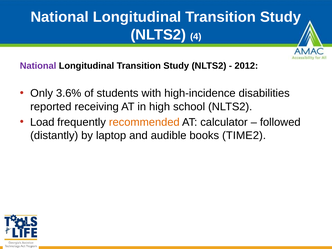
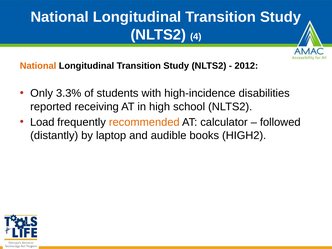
National at (38, 66) colour: purple -> orange
3.6%: 3.6% -> 3.3%
TIME2: TIME2 -> HIGH2
